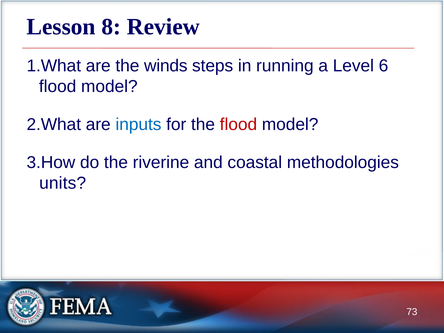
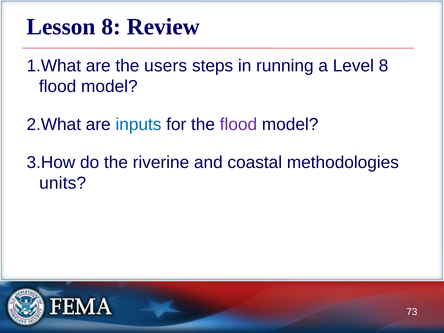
winds: winds -> users
Level 6: 6 -> 8
flood at (238, 124) colour: red -> purple
